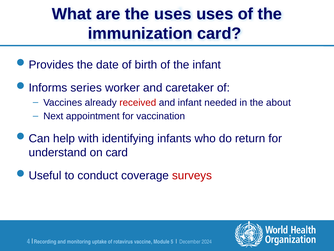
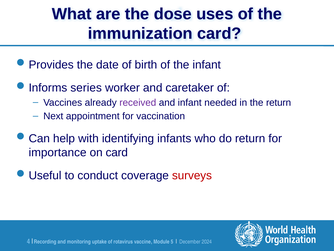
the uses: uses -> dose
received colour: red -> purple
the about: about -> return
understand: understand -> importance
